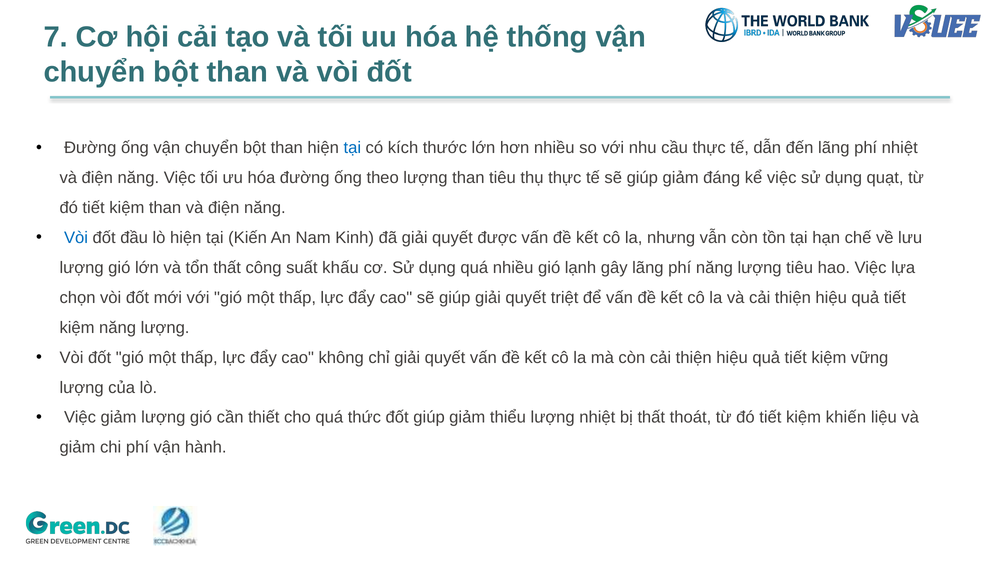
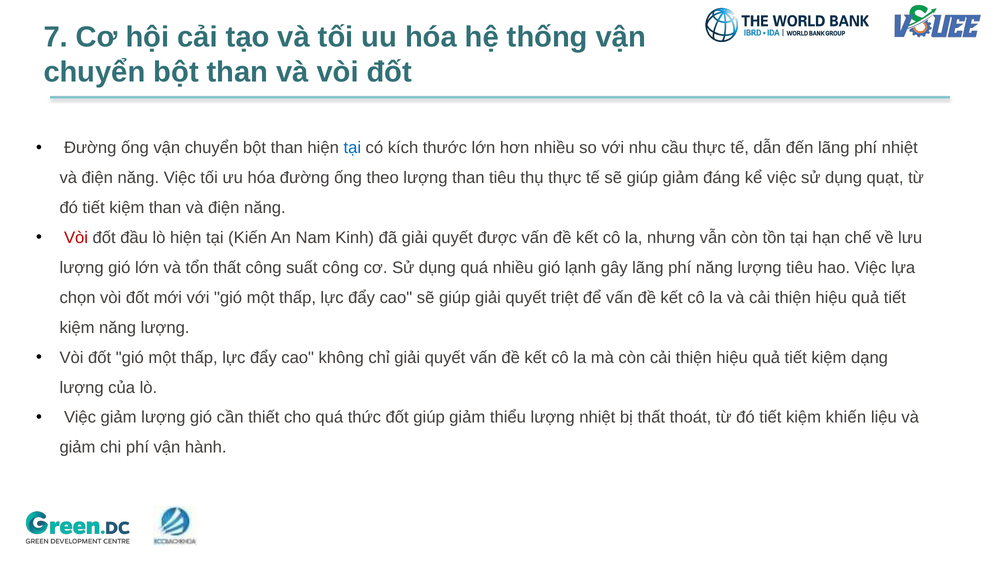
Vòi at (76, 238) colour: blue -> red
suất khấu: khấu -> công
vững: vững -> dạng
